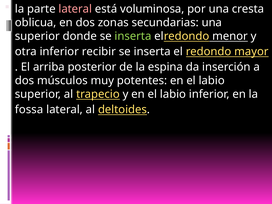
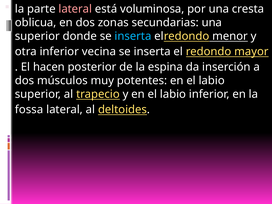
inserta at (133, 36) colour: light green -> light blue
recibir: recibir -> vecina
arriba: arriba -> hacen
